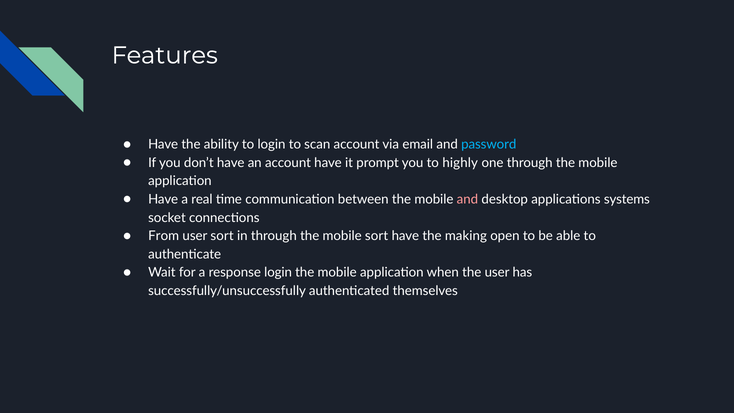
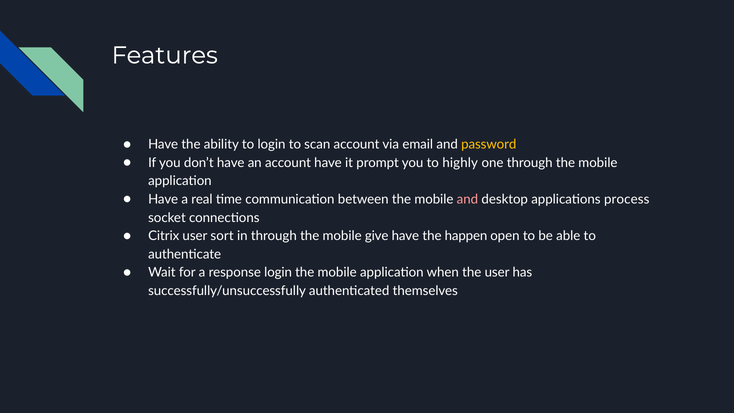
password colour: light blue -> yellow
systems: systems -> process
From: From -> Citrix
mobile sort: sort -> give
making: making -> happen
